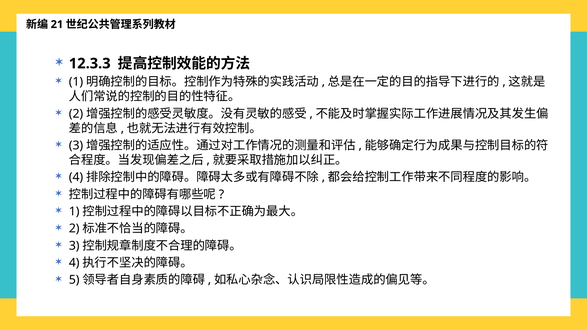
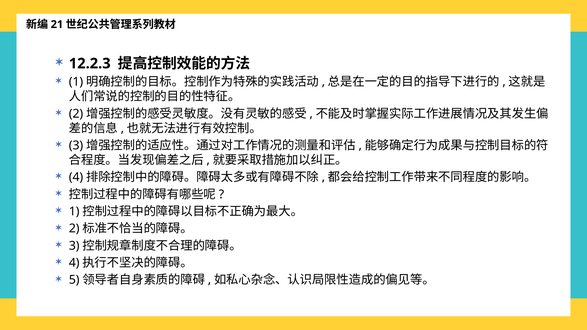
12.3.3: 12.3.3 -> 12.2.3
